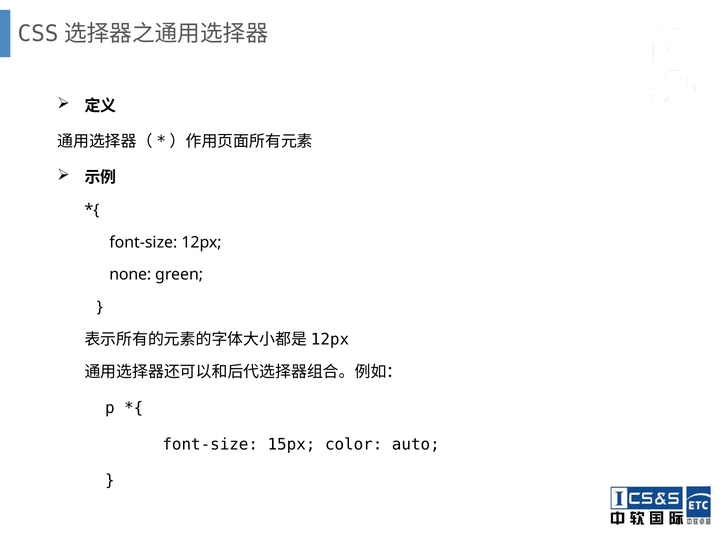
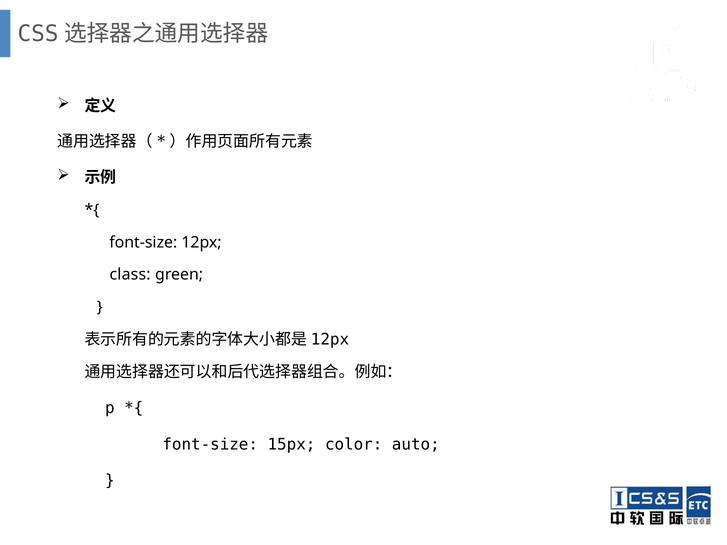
none: none -> class
